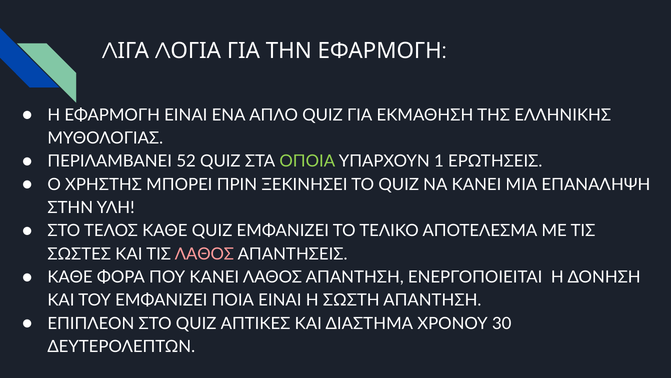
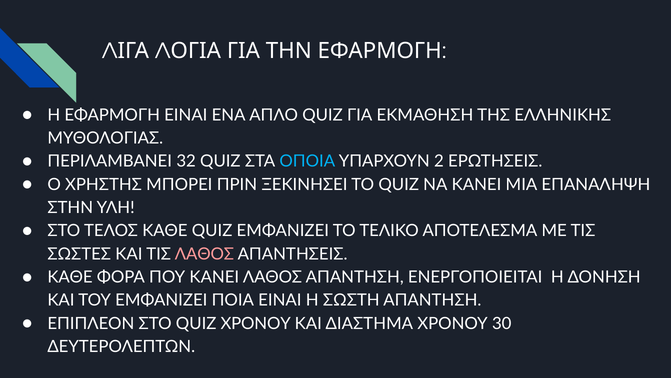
52: 52 -> 32
ΟΠΟΙΑ colour: light green -> light blue
1: 1 -> 2
QUIZ ΑΠΤΙΚΕΣ: ΑΠΤΙΚΕΣ -> ΧΡΟΝΟΥ
